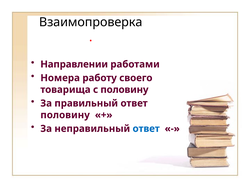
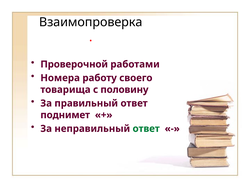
Направлении: Направлении -> Проверочной
половину at (65, 115): половину -> поднимет
ответ at (146, 128) colour: blue -> green
